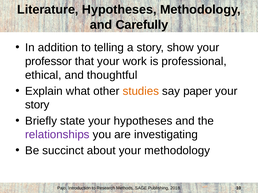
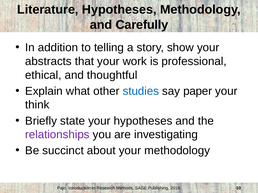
professor: professor -> abstracts
studies colour: orange -> blue
story at (37, 105): story -> think
